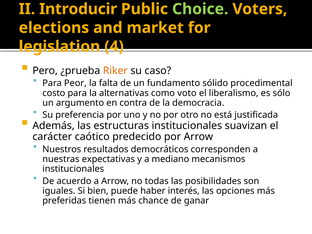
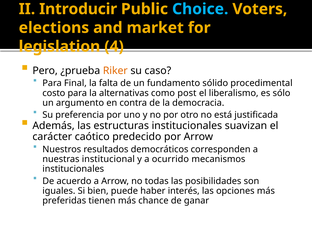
Choice colour: light green -> light blue
Peor: Peor -> Final
voto: voto -> post
expectativas: expectativas -> institucional
mediano: mediano -> ocurrido
